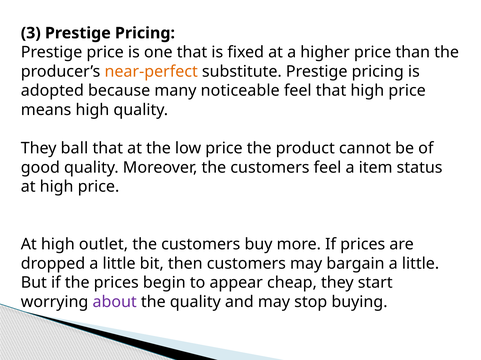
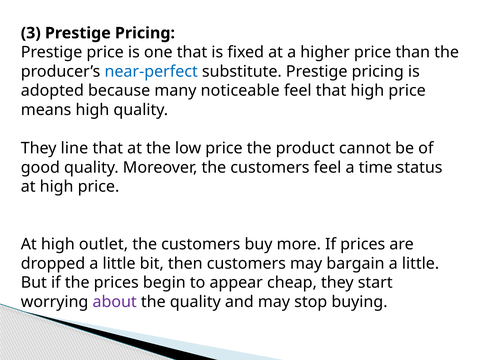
near-perfect colour: orange -> blue
ball: ball -> line
item: item -> time
